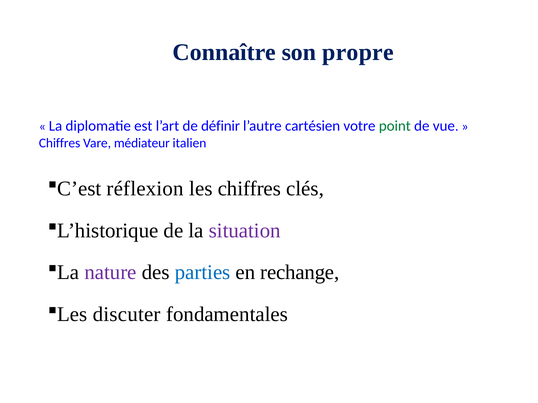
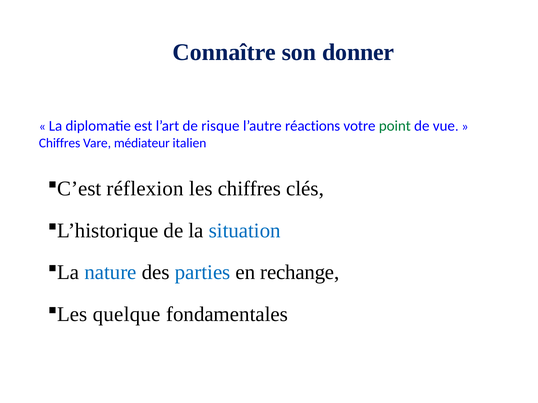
propre: propre -> donner
définir: définir -> risque
cartésien: cartésien -> réactions
situation colour: purple -> blue
nature colour: purple -> blue
discuter: discuter -> quelque
